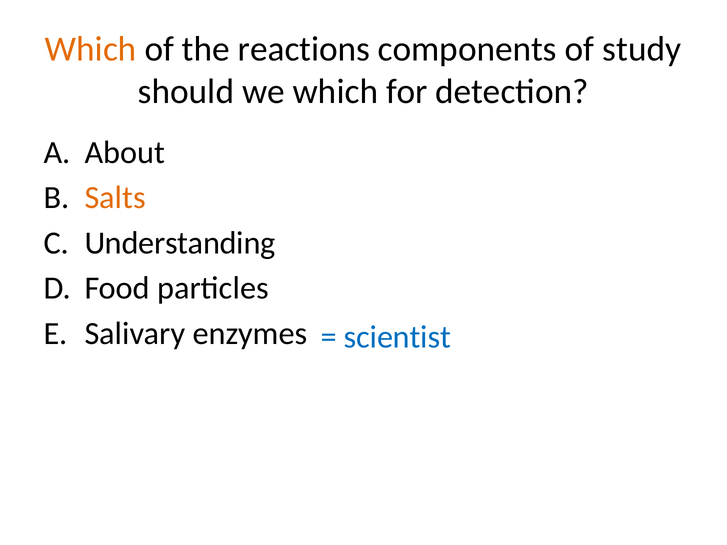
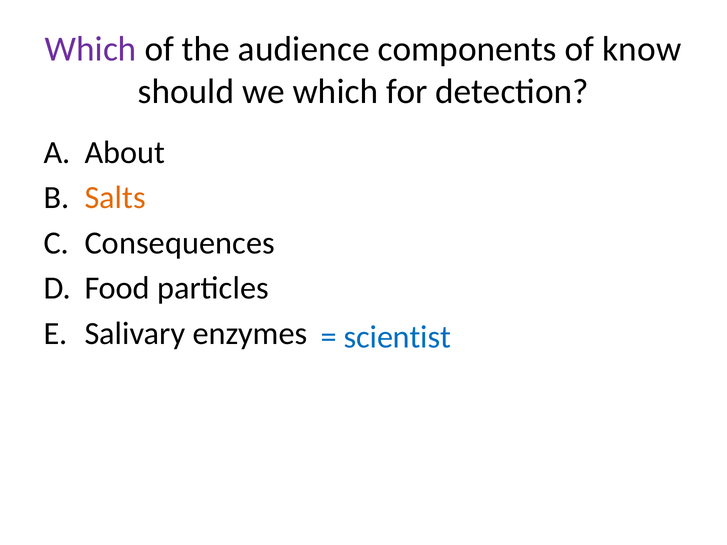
Which at (91, 49) colour: orange -> purple
reactions: reactions -> audience
study: study -> know
Understanding: Understanding -> Consequences
